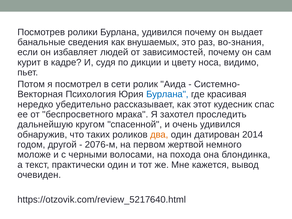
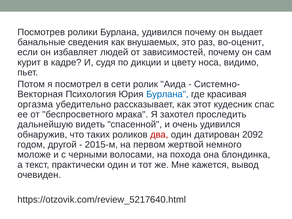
во-знания: во-знания -> во-оценит
нередко: нередко -> оргазма
кругом: кругом -> видеть
два colour: orange -> red
2014: 2014 -> 2092
2076-м: 2076-м -> 2015-м
